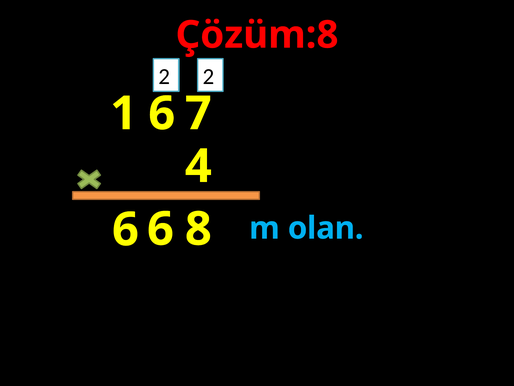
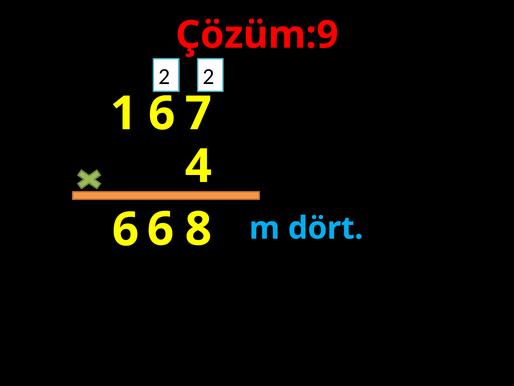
Çözüm:8: Çözüm:8 -> Çözüm:9
olan: olan -> dört
